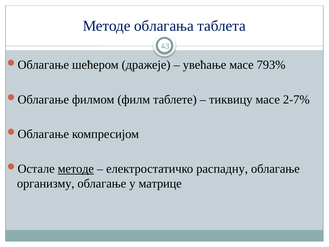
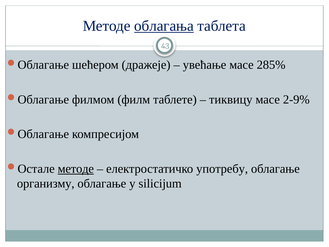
облагања underline: none -> present
793%: 793% -> 285%
2-7%: 2-7% -> 2-9%
распадну: распадну -> употребу
матрице: матрице -> silicijum
